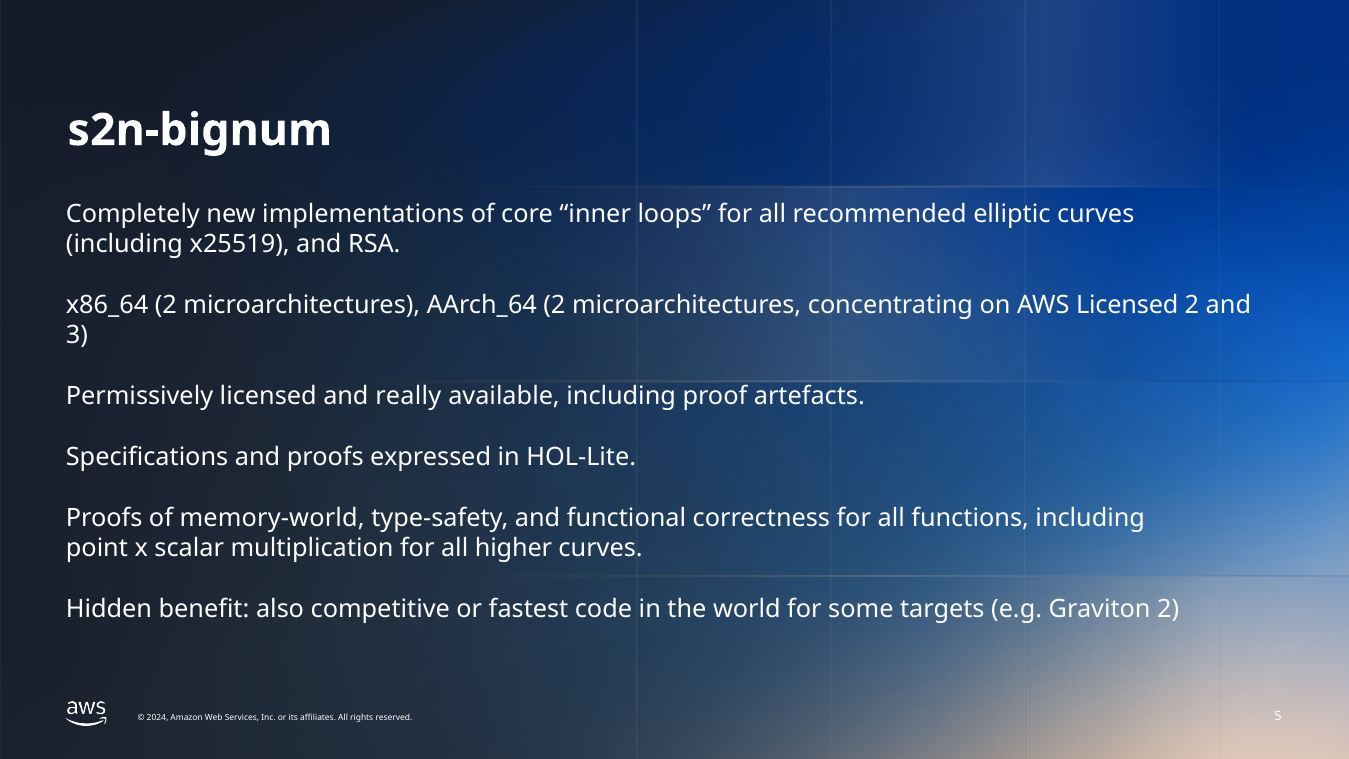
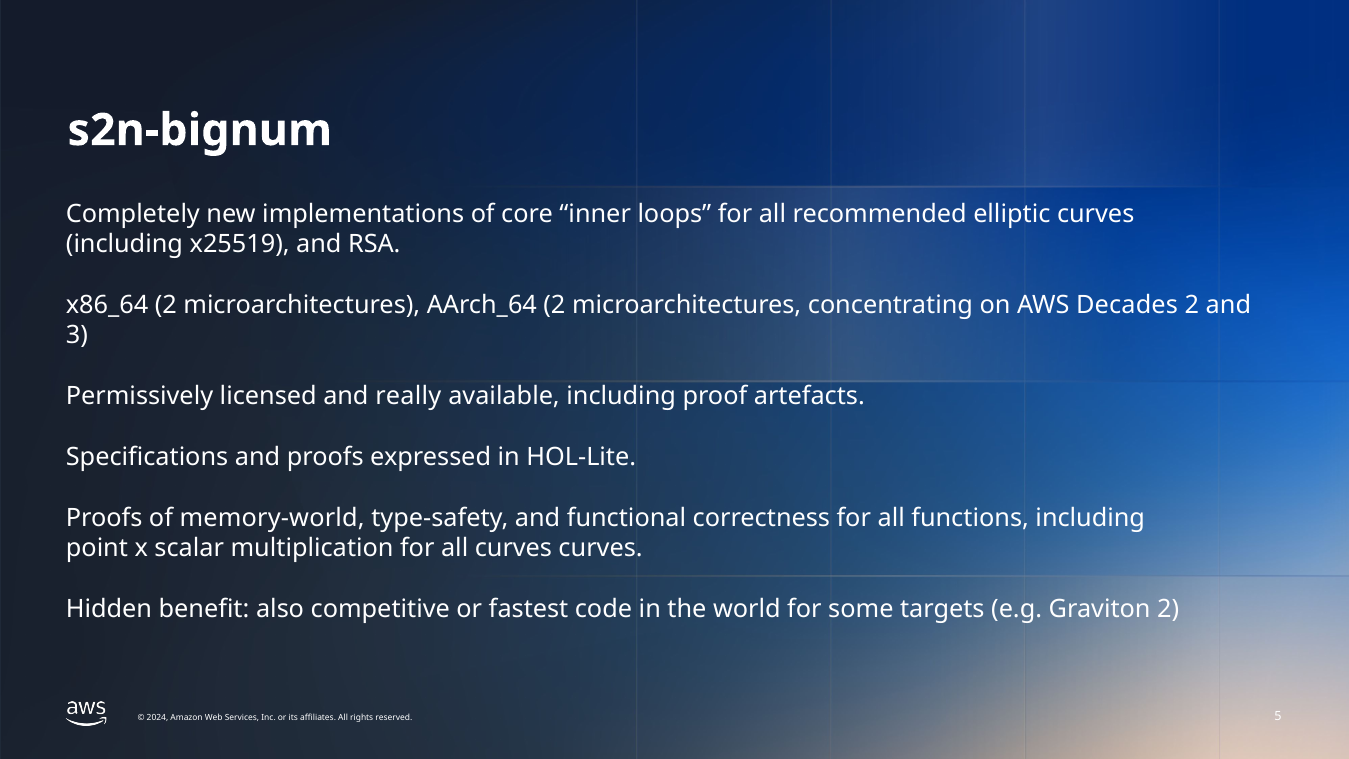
AWS Licensed: Licensed -> Decades
all higher: higher -> curves
